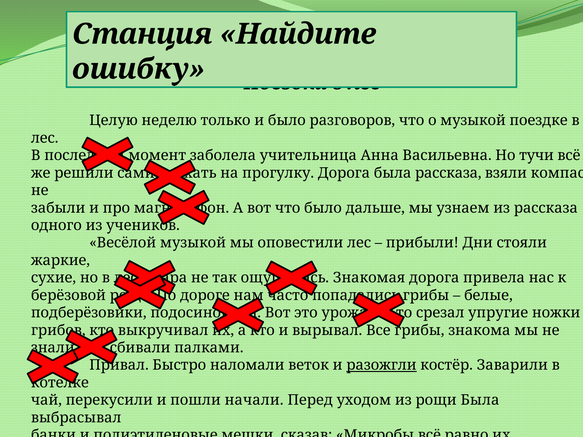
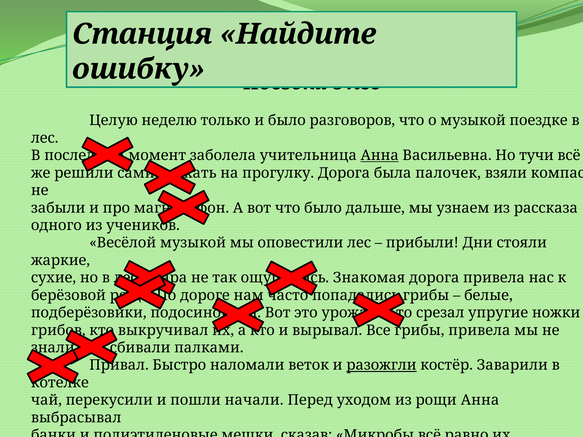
Анна at (380, 156) underline: none -> present
была рассказа: рассказа -> палочек
грибы знакома: знакома -> привела
рощи Была: Была -> Анна
